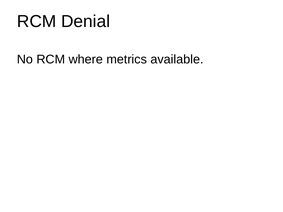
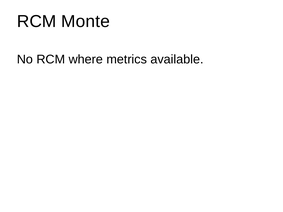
Denial: Denial -> Monte
